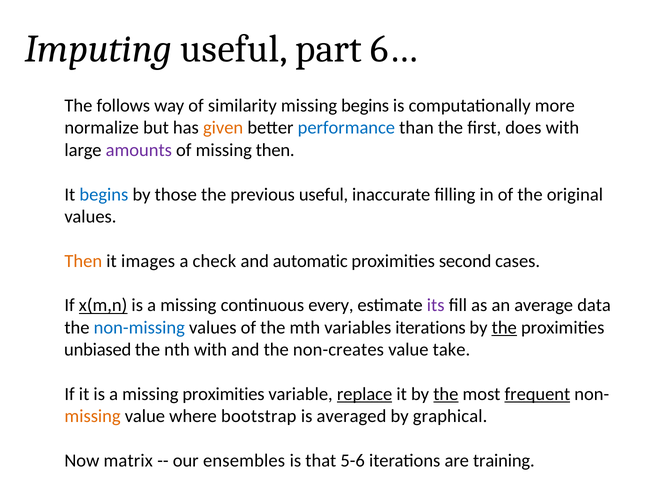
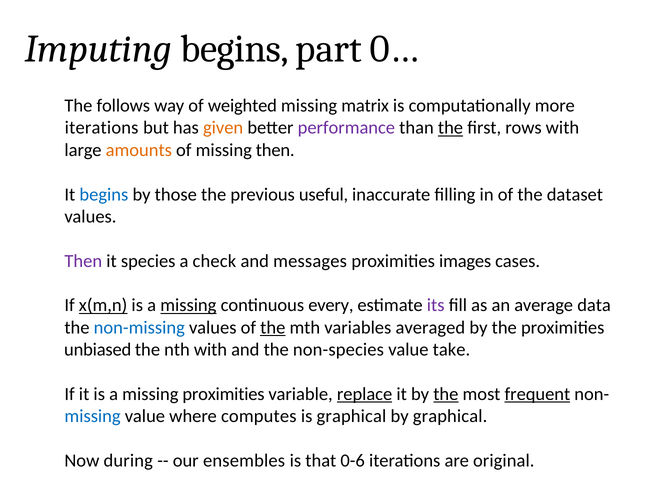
Imputing useful: useful -> begins
6…: 6… -> 0…
similarity: similarity -> weighted
missing begins: begins -> matrix
normalize at (102, 128): normalize -> iterations
performance colour: blue -> purple
the at (450, 128) underline: none -> present
does: does -> rows
amounts colour: purple -> orange
original: original -> dataset
Then at (83, 261) colour: orange -> purple
images: images -> species
automatic: automatic -> messages
second: second -> images
missing at (188, 306) underline: none -> present
the at (273, 328) underline: none -> present
variables iterations: iterations -> averaged
the at (504, 328) underline: present -> none
non-creates: non-creates -> non-species
missing at (93, 417) colour: orange -> blue
bootstrap: bootstrap -> computes
is averaged: averaged -> graphical
matrix: matrix -> during
5-6: 5-6 -> 0-6
training: training -> original
